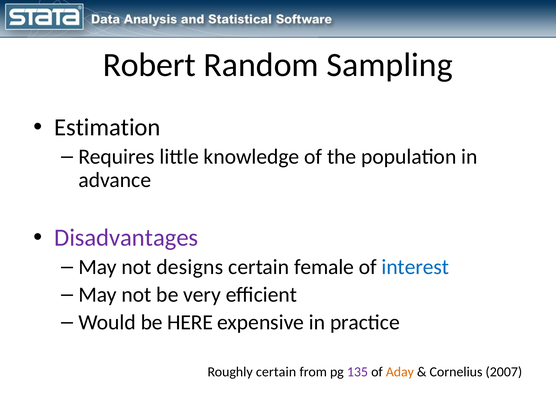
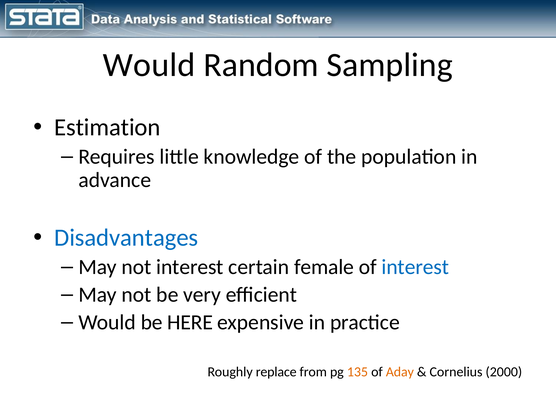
Robert at (149, 65): Robert -> Would
Disadvantages colour: purple -> blue
not designs: designs -> interest
Roughly certain: certain -> replace
135 colour: purple -> orange
2007: 2007 -> 2000
